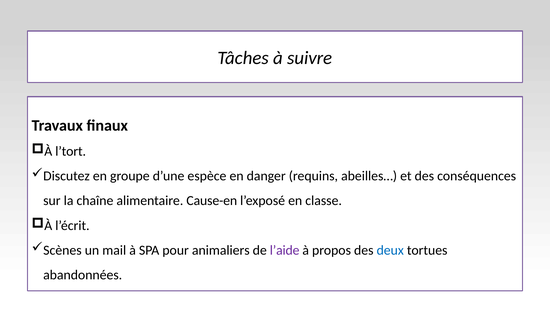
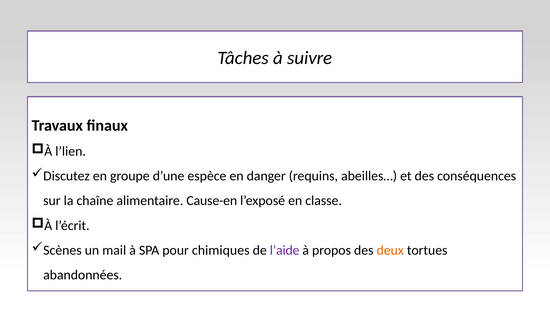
l’tort: l’tort -> l’lien
animaliers: animaliers -> chimiques
deux colour: blue -> orange
